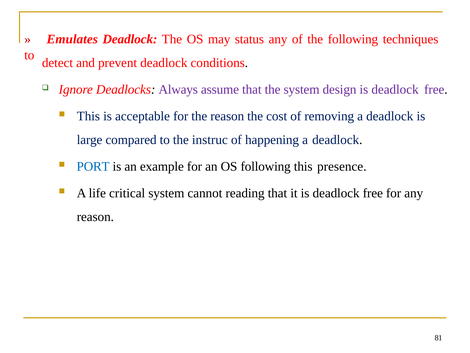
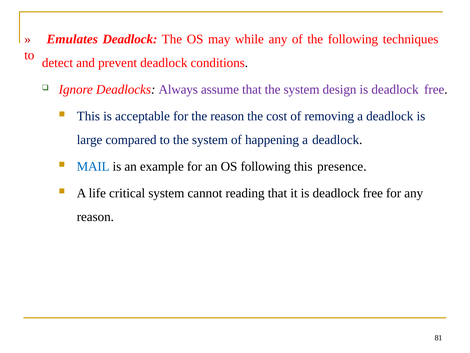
status: status -> while
to the instruc: instruc -> system
PORT: PORT -> MAIL
